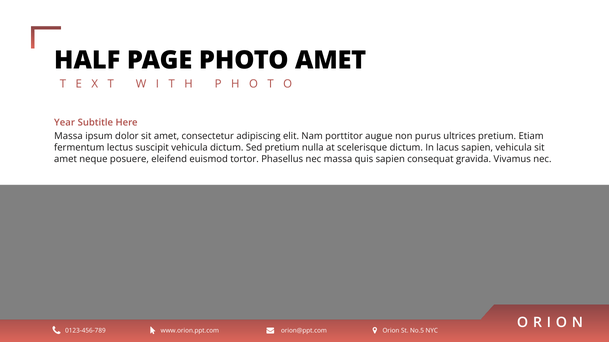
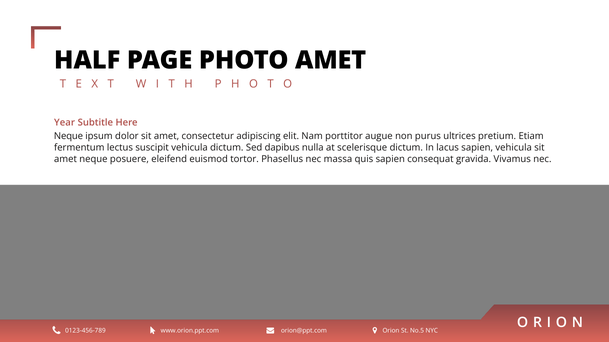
Massa at (68, 136): Massa -> Neque
Sed pretium: pretium -> dapibus
